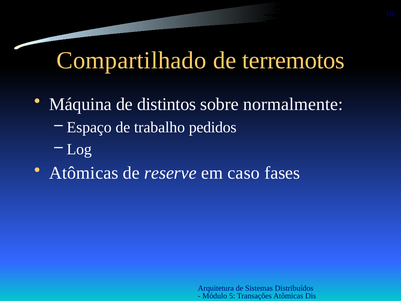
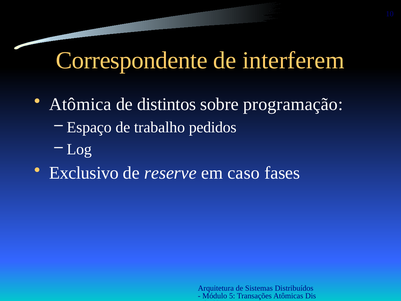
Compartilhado: Compartilhado -> Correspondente
terremotos: terremotos -> interferem
Máquina: Máquina -> Atômica
normalmente: normalmente -> programação
Atômicas at (84, 173): Atômicas -> Exclusivo
